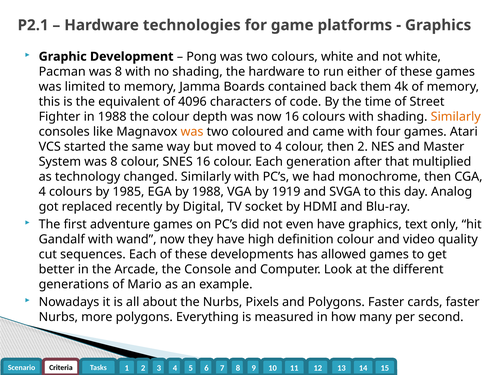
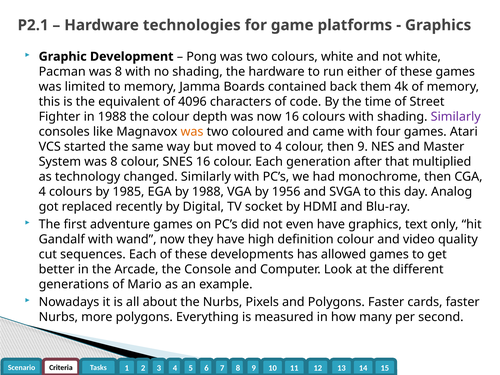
Similarly at (456, 117) colour: orange -> purple
then 2: 2 -> 9
1919: 1919 -> 1956
